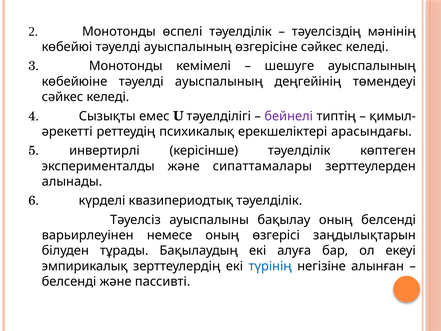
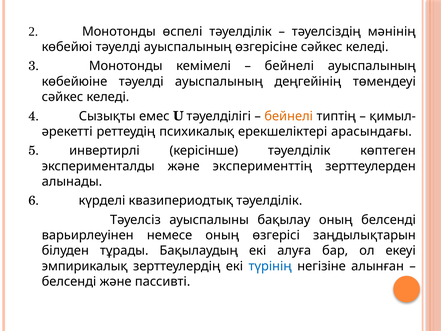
шешуге at (289, 66): шешуге -> бейнелі
бейнелі at (289, 116) colour: purple -> orange
сипаттамалары: сипаттамалары -> эксперименттің
